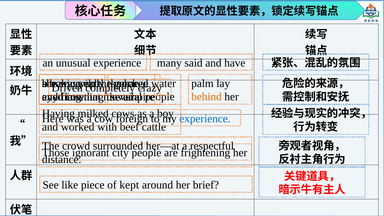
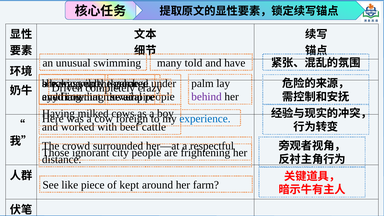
unusual experience: experience -> swimming
said: said -> told
water: water -> under
behind colour: orange -> purple
brief: brief -> farm
